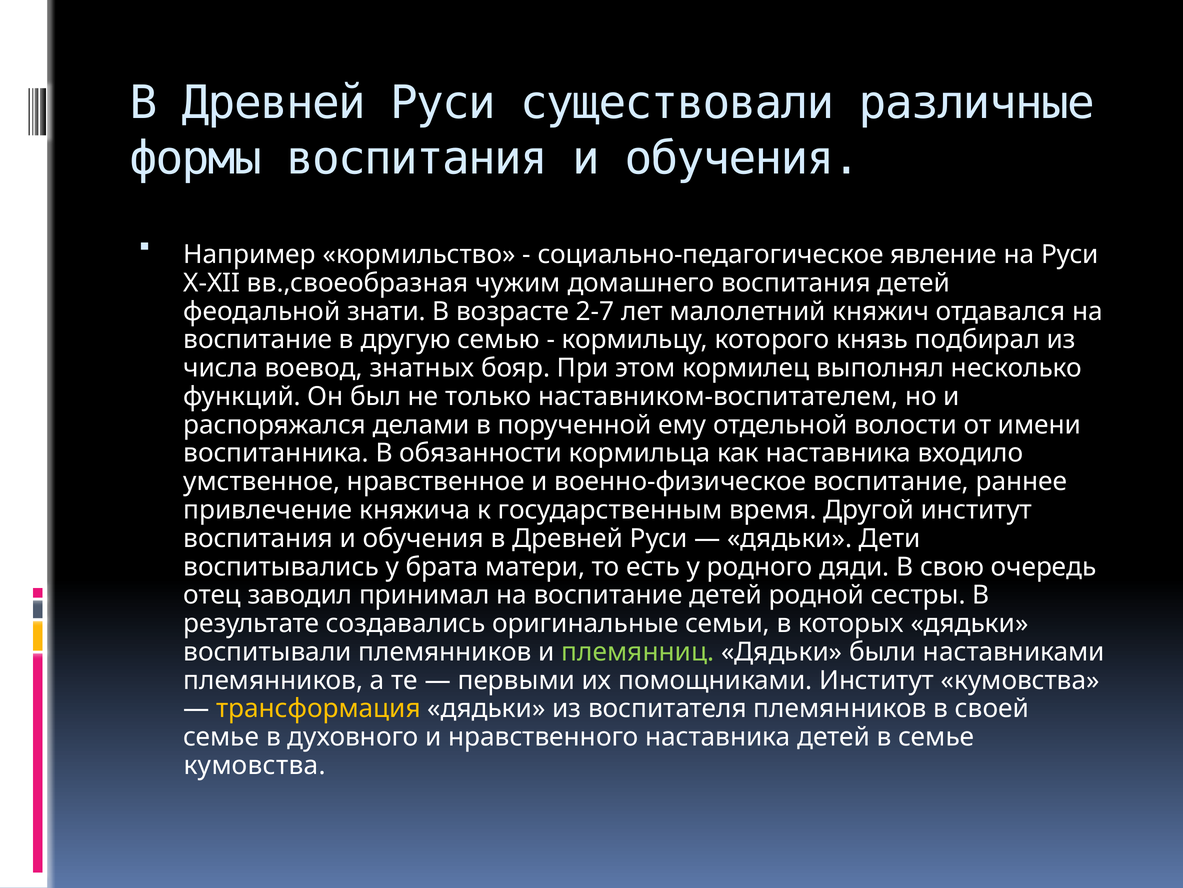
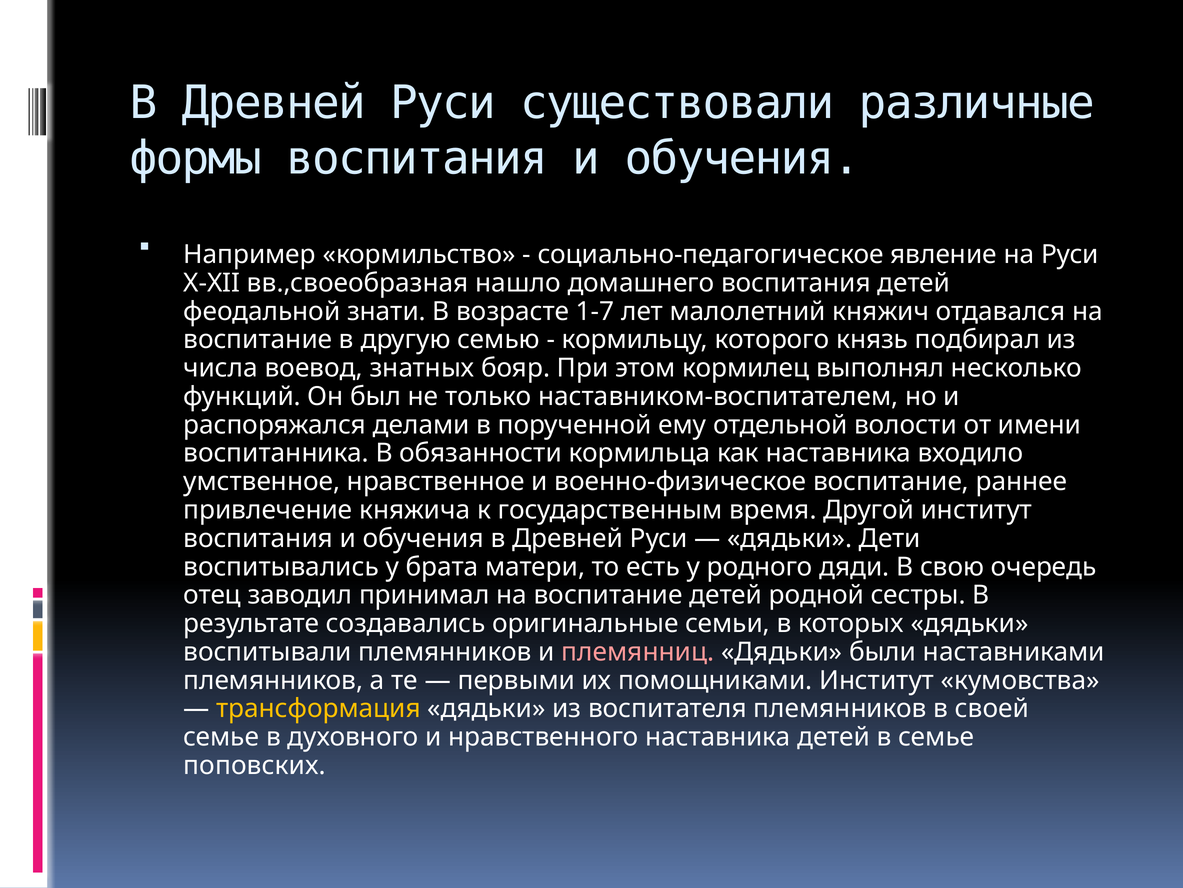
чужим: чужим -> нашло
2-7: 2-7 -> 1-7
племянниц colour: light green -> pink
кумовства at (255, 765): кумовства -> поповских
